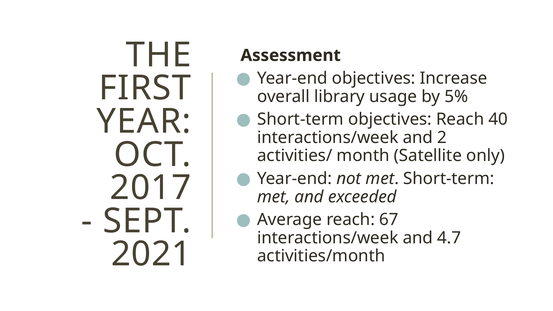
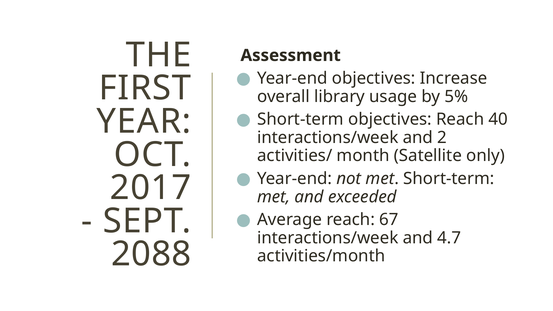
2021: 2021 -> 2088
